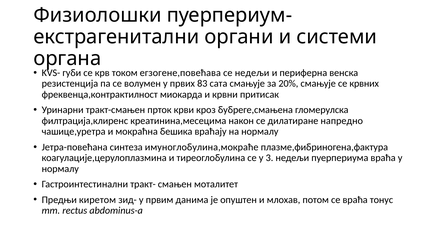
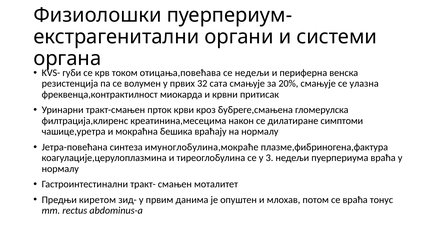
егзогене,повећава: егзогене,повећава -> отицања,повећава
83: 83 -> 32
крвних: крвних -> улазна
напредно: напредно -> симптоми
